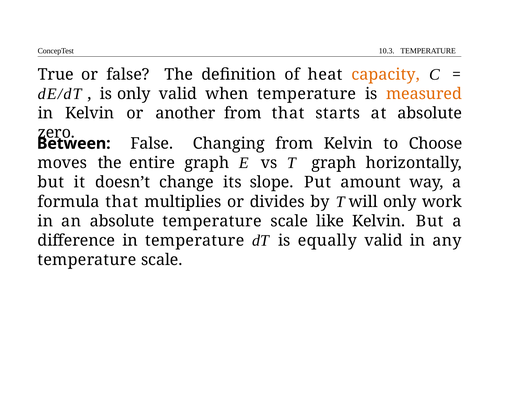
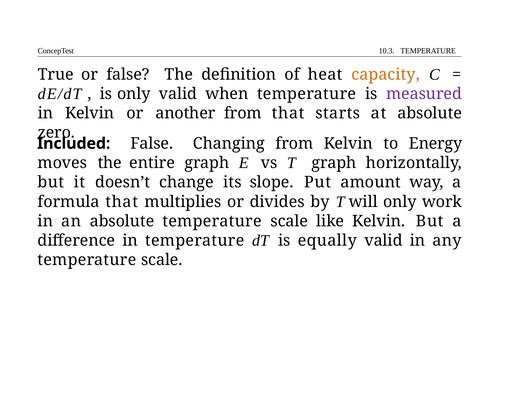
measured colour: orange -> purple
Between: Between -> Included
Choose: Choose -> Energy
